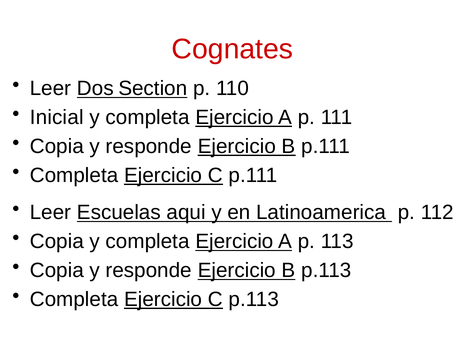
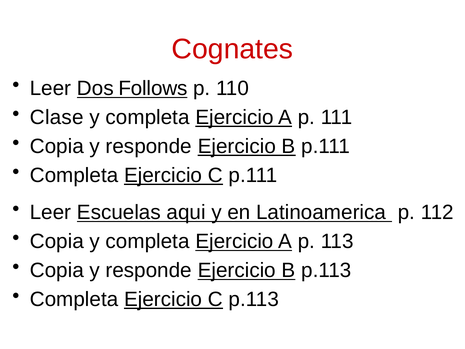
Section: Section -> Follows
Inicial: Inicial -> Clase
